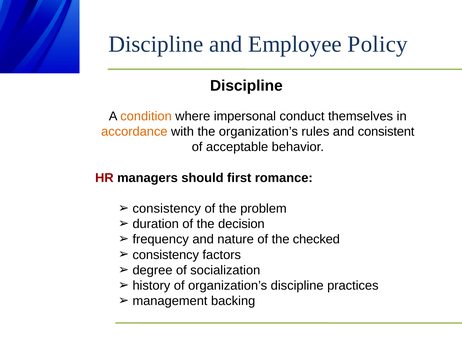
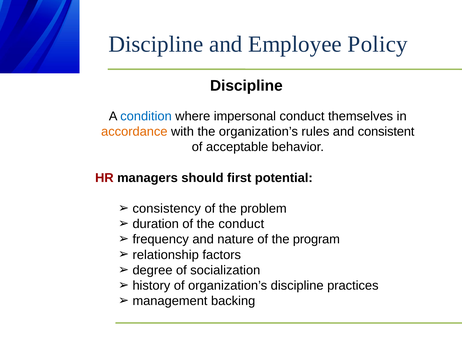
condition colour: orange -> blue
romance: romance -> potential
the decision: decision -> conduct
checked: checked -> program
consistency at (166, 255): consistency -> relationship
